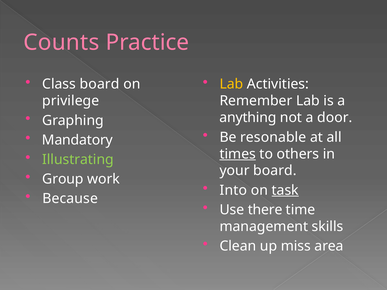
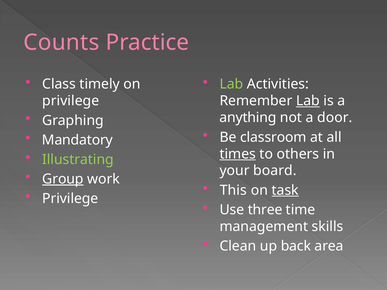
Class board: board -> timely
Lab at (231, 84) colour: yellow -> light green
Lab at (308, 101) underline: none -> present
resonable: resonable -> classroom
Group underline: none -> present
Into: Into -> This
Because at (70, 199): Because -> Privilege
there: there -> three
miss: miss -> back
